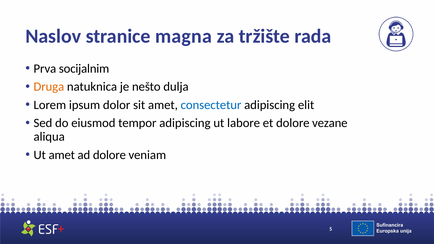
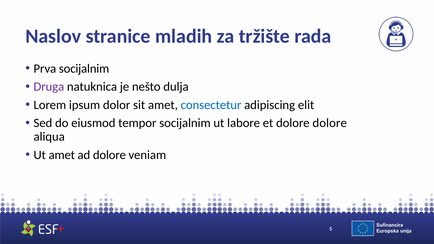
magna: magna -> mladih
Druga colour: orange -> purple
tempor adipiscing: adipiscing -> socijalnim
dolore vezane: vezane -> dolore
